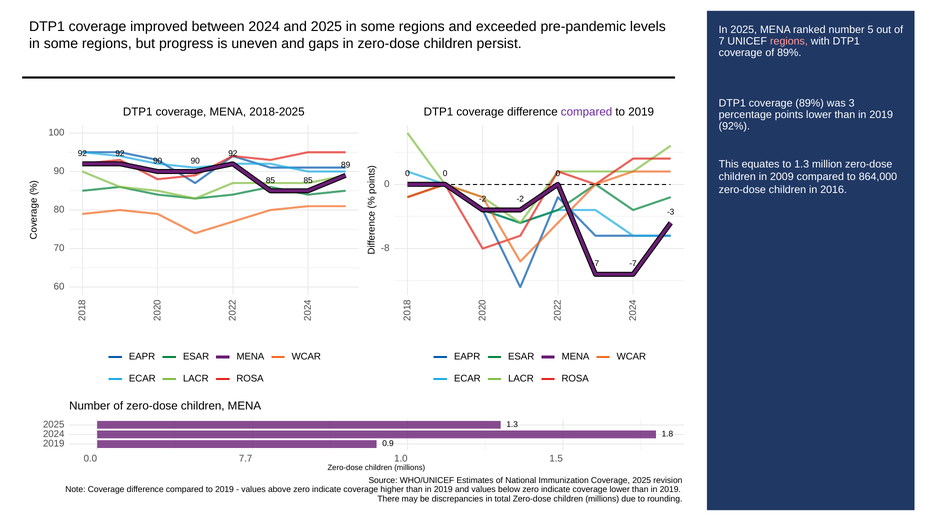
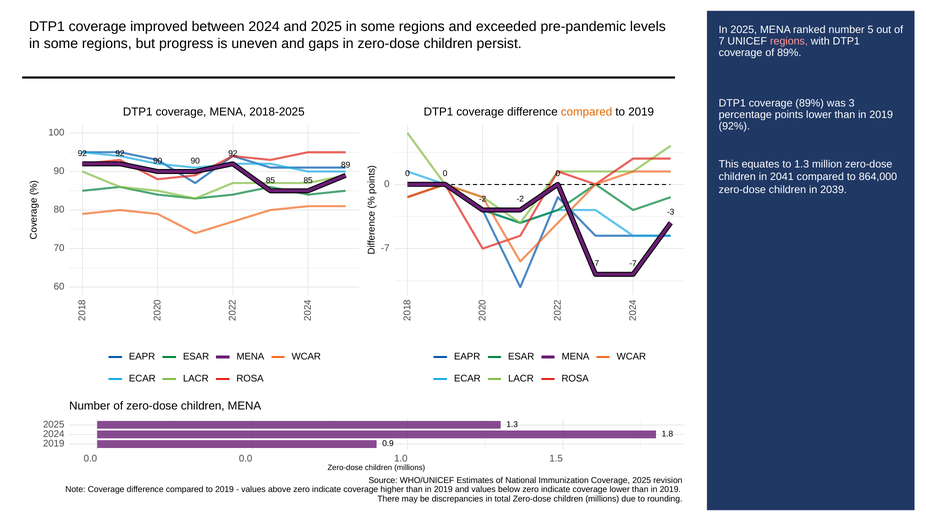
compared at (587, 112) colour: purple -> orange
2009: 2009 -> 2041
2016: 2016 -> 2039
-8 at (385, 248): -8 -> -7
0.0 7.7: 7.7 -> 0.0
